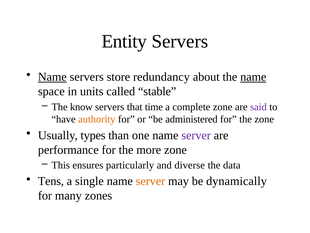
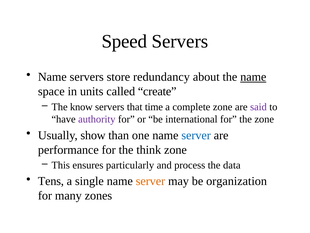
Entity: Entity -> Speed
Name at (52, 77) underline: present -> none
stable: stable -> create
authority colour: orange -> purple
administered: administered -> international
types: types -> show
server at (196, 135) colour: purple -> blue
more: more -> think
diverse: diverse -> process
dynamically: dynamically -> organization
